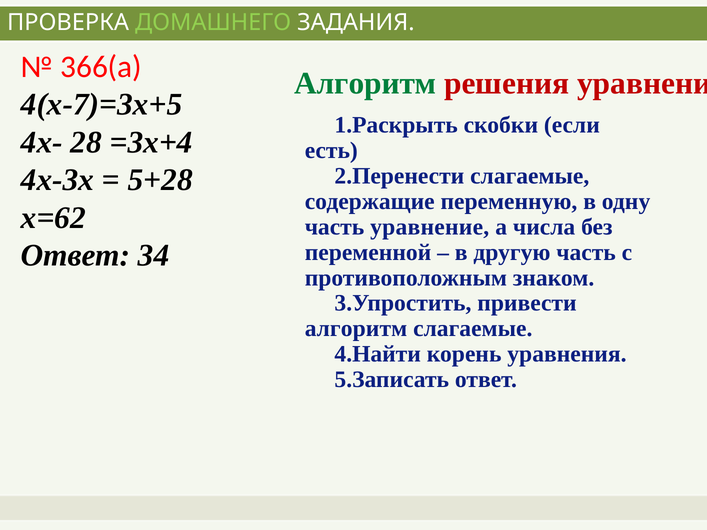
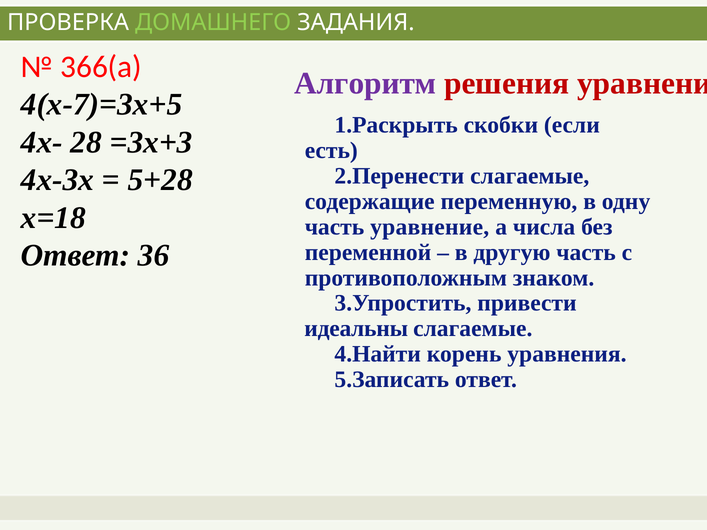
Алгоритм at (365, 84) colour: green -> purple
=3х+4: =3х+4 -> =3х+3
х=62: х=62 -> х=18
34: 34 -> 36
алгоритм at (356, 329): алгоритм -> идеальны
